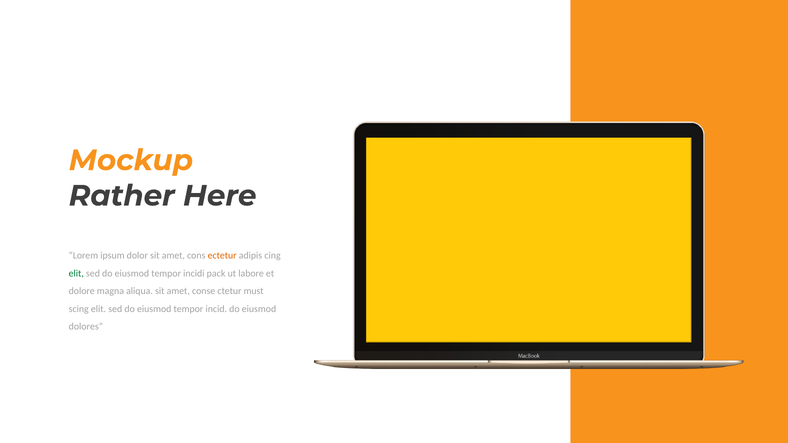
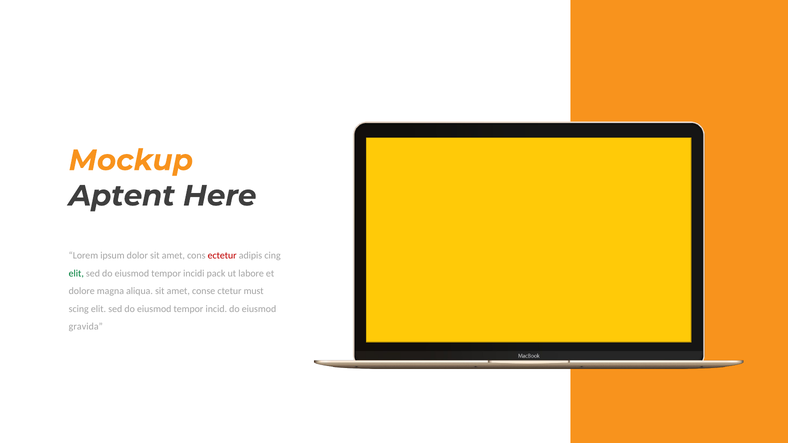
Rather: Rather -> Aptent
ectetur colour: orange -> red
dolores: dolores -> gravida
